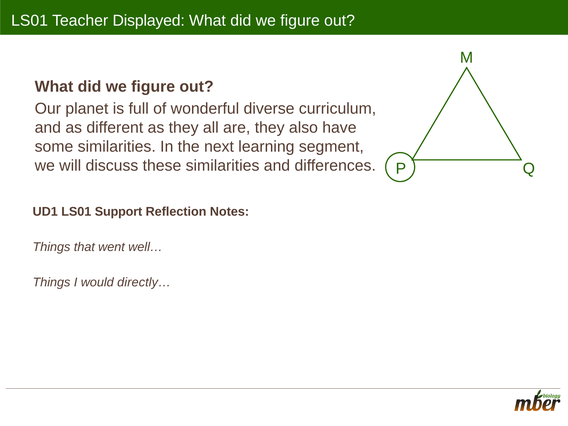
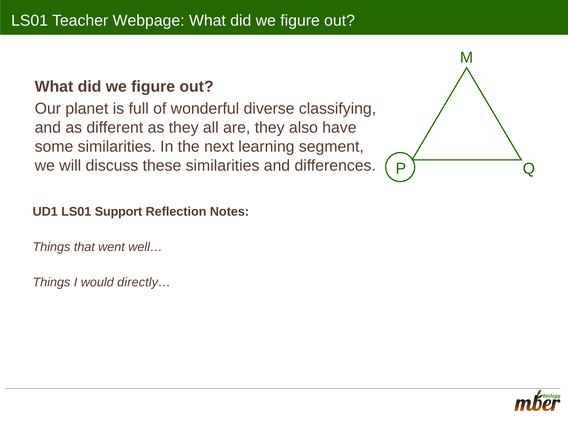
Displayed: Displayed -> Webpage
curriculum: curriculum -> classifying
